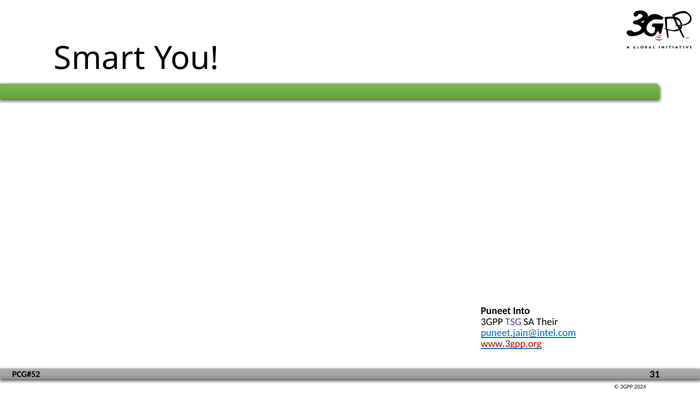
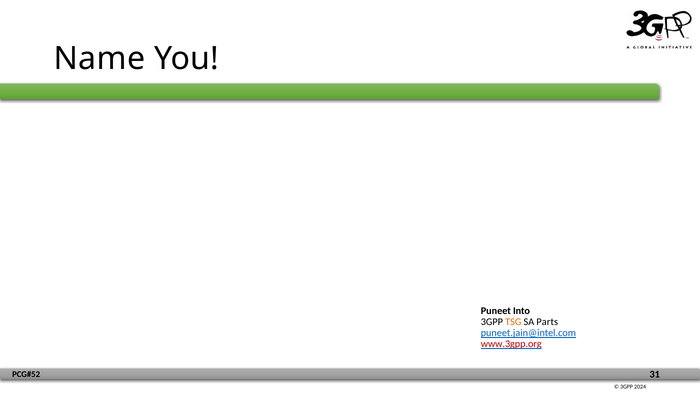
Smart: Smart -> Name
TSG colour: purple -> orange
Their: Their -> Parts
